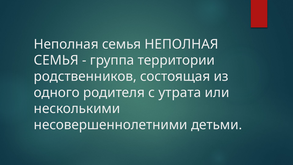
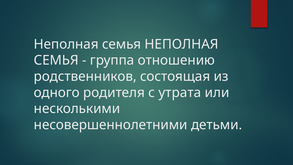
территории: территории -> отношению
